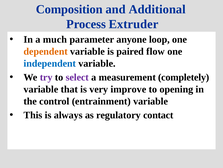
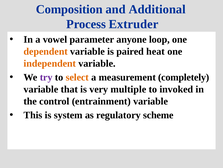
much: much -> vowel
flow: flow -> heat
independent colour: blue -> orange
select colour: purple -> orange
improve: improve -> multiple
opening: opening -> invoked
always: always -> system
contact: contact -> scheme
